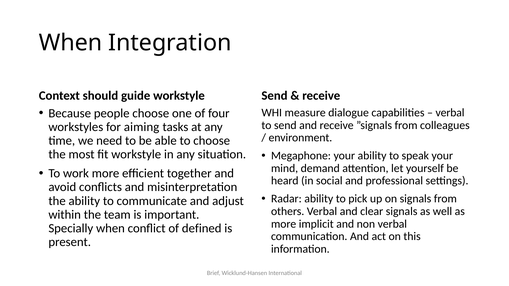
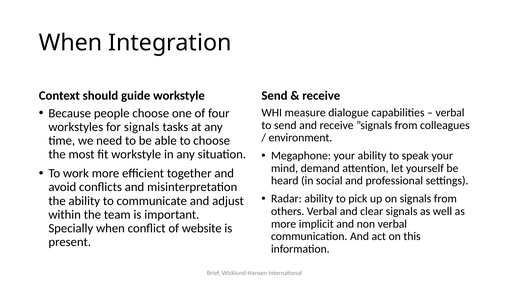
for aiming: aiming -> signals
defined: defined -> website
